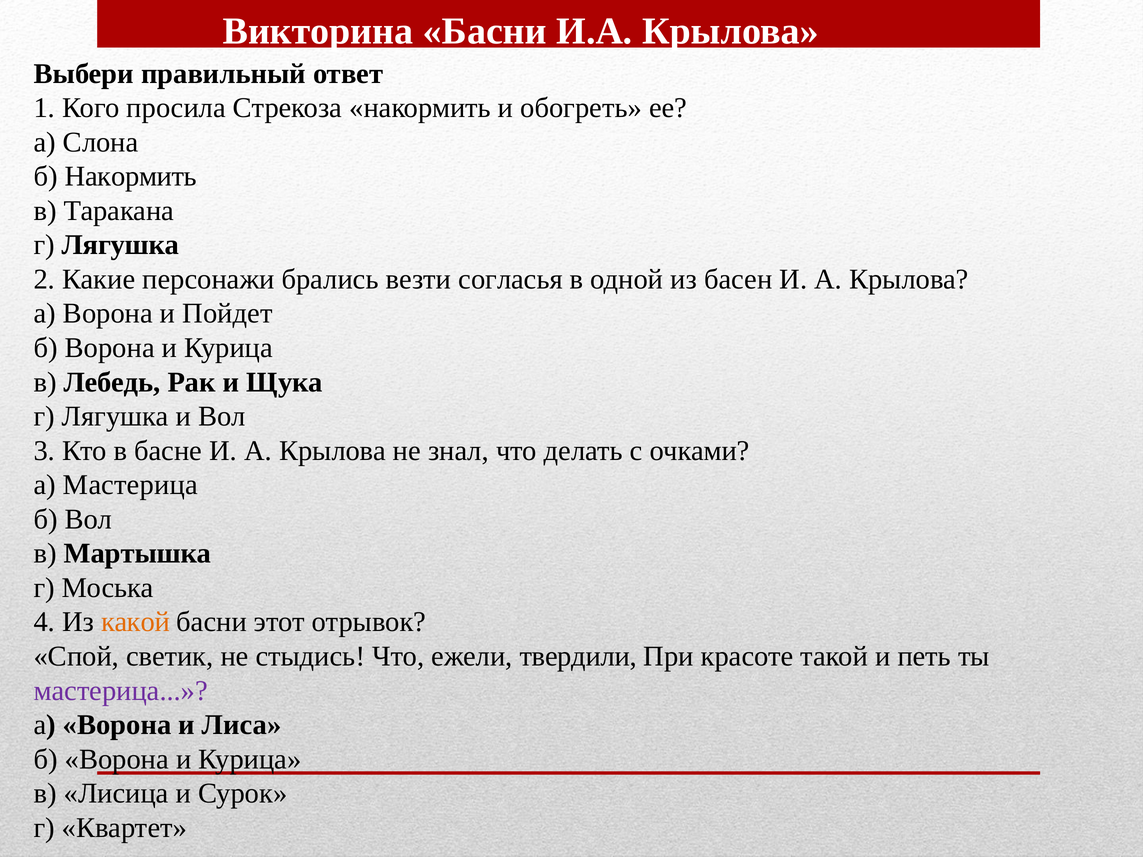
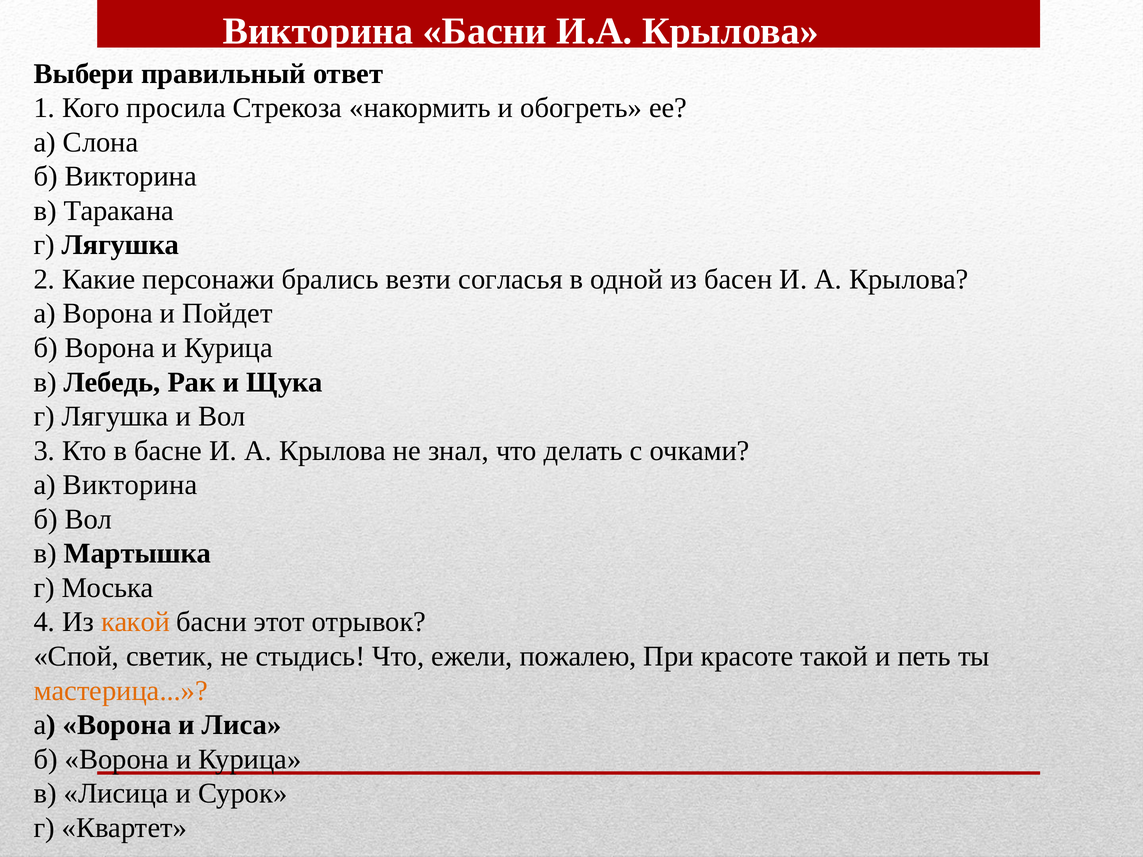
б Накормить: Накормить -> Викторина
а Мастерица: Мастерица -> Викторина
твердили: твердили -> пожалею
мастерица at (121, 691) colour: purple -> orange
